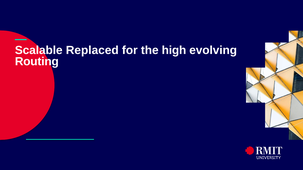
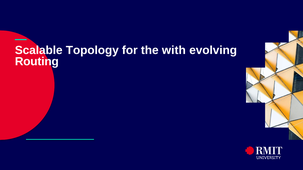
Replaced: Replaced -> Topology
high: high -> with
